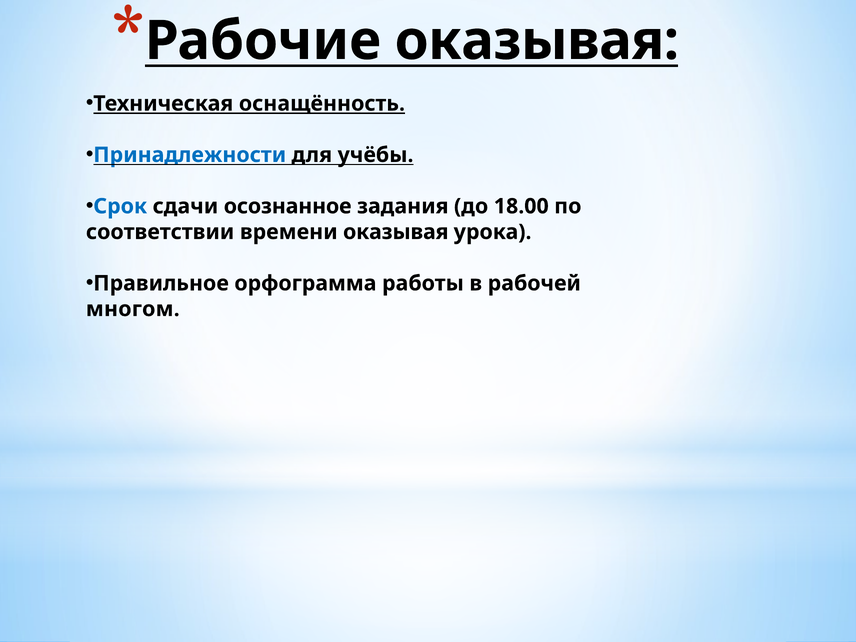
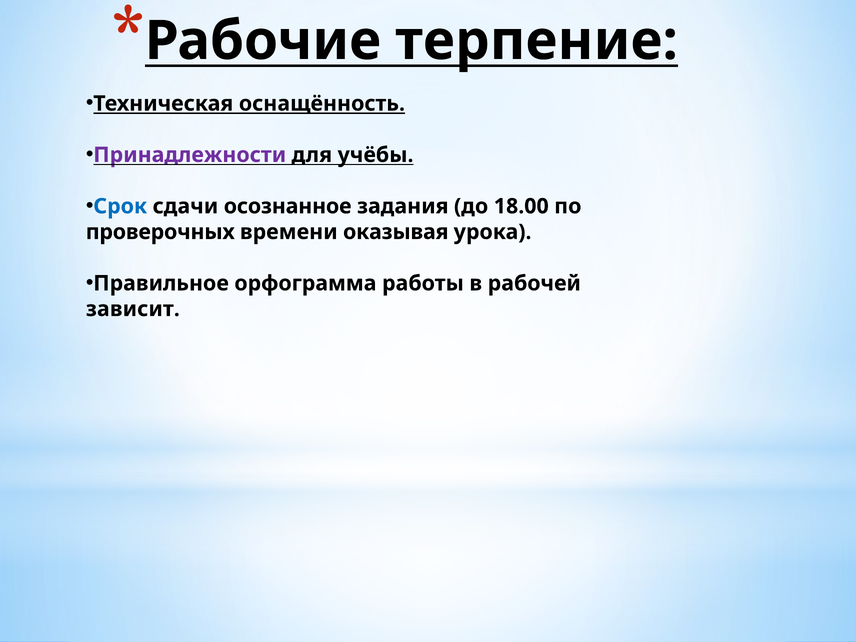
Рабочие оказывая: оказывая -> терпение
Принадлежности colour: blue -> purple
соответствии: соответствии -> проверочных
многом: многом -> зависит
